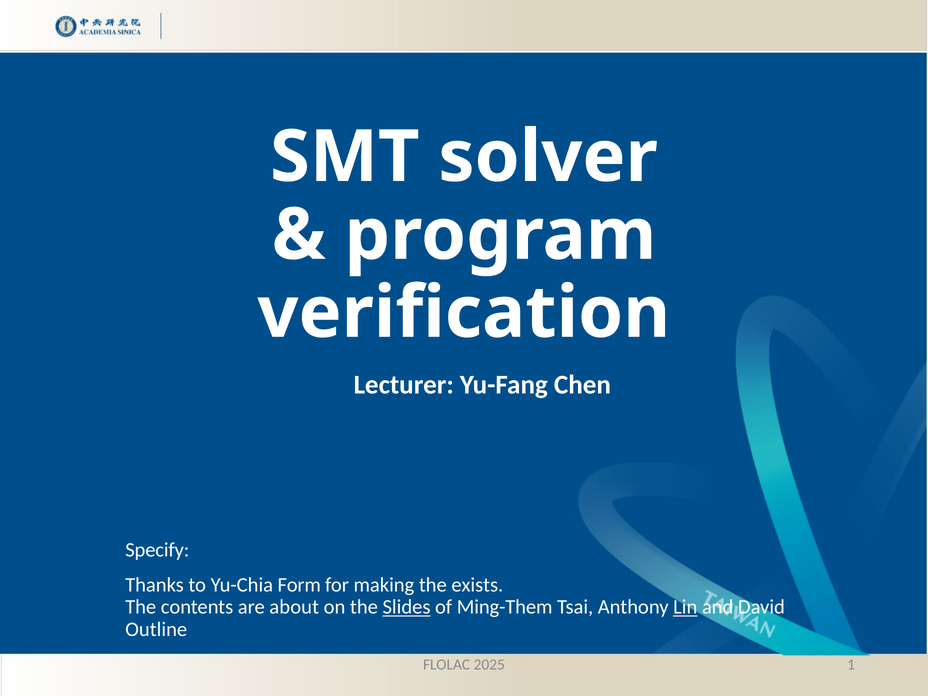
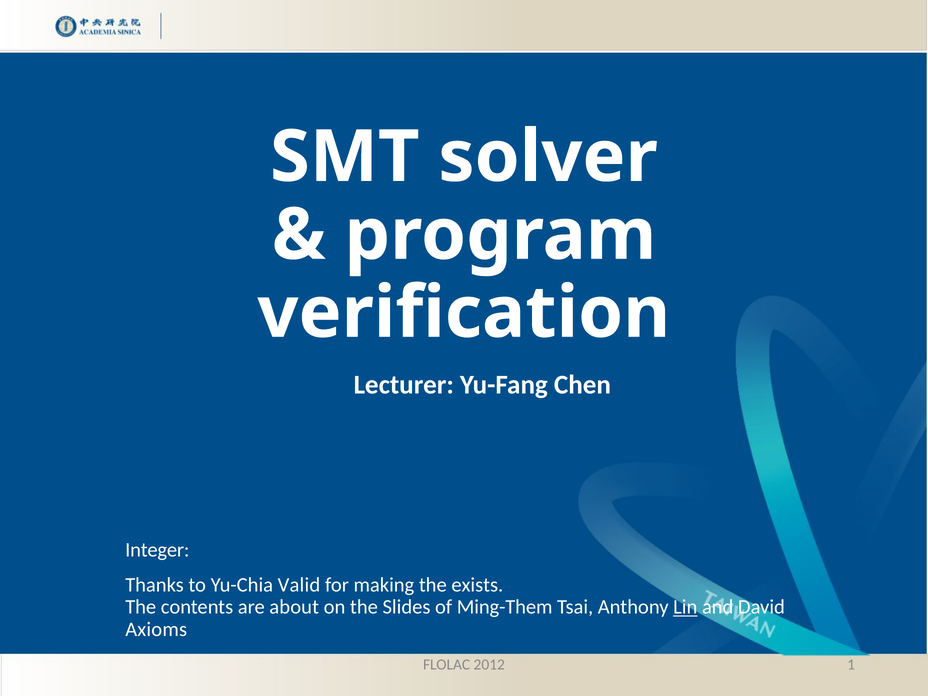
Specify: Specify -> Integer
Form: Form -> Valid
Slides underline: present -> none
Outline: Outline -> Axioms
2025: 2025 -> 2012
